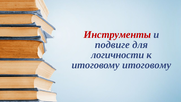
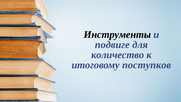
Инструменты colour: red -> black
логичности: логичности -> количество
итоговому итоговому: итоговому -> поступков
